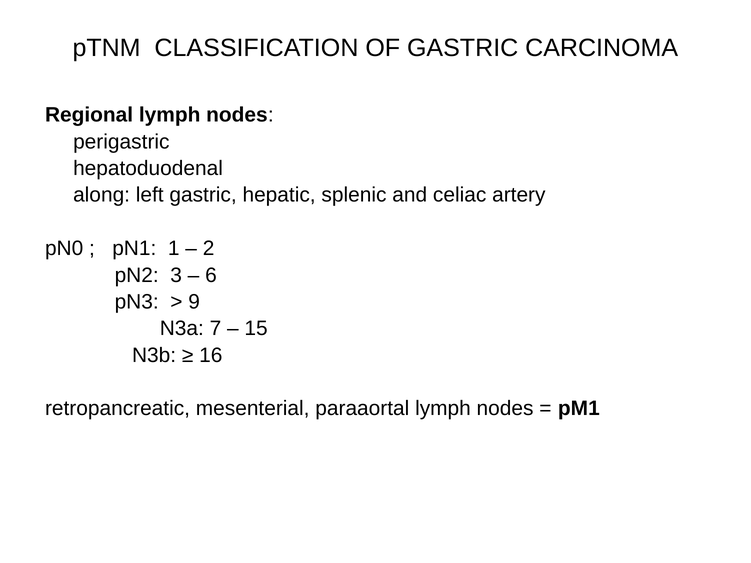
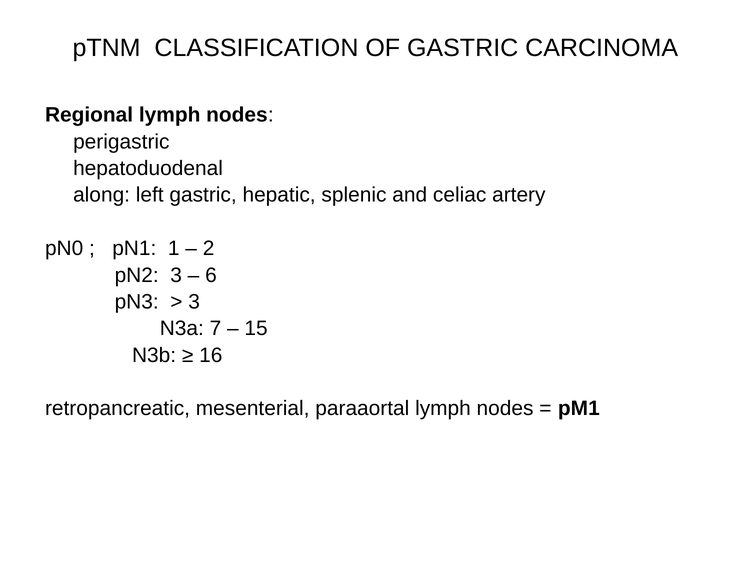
9 at (194, 302): 9 -> 3
